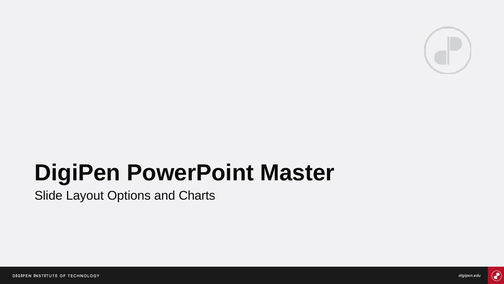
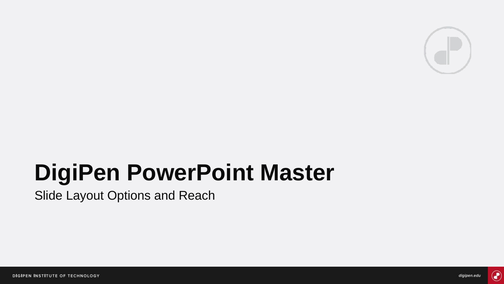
Charts: Charts -> Reach
